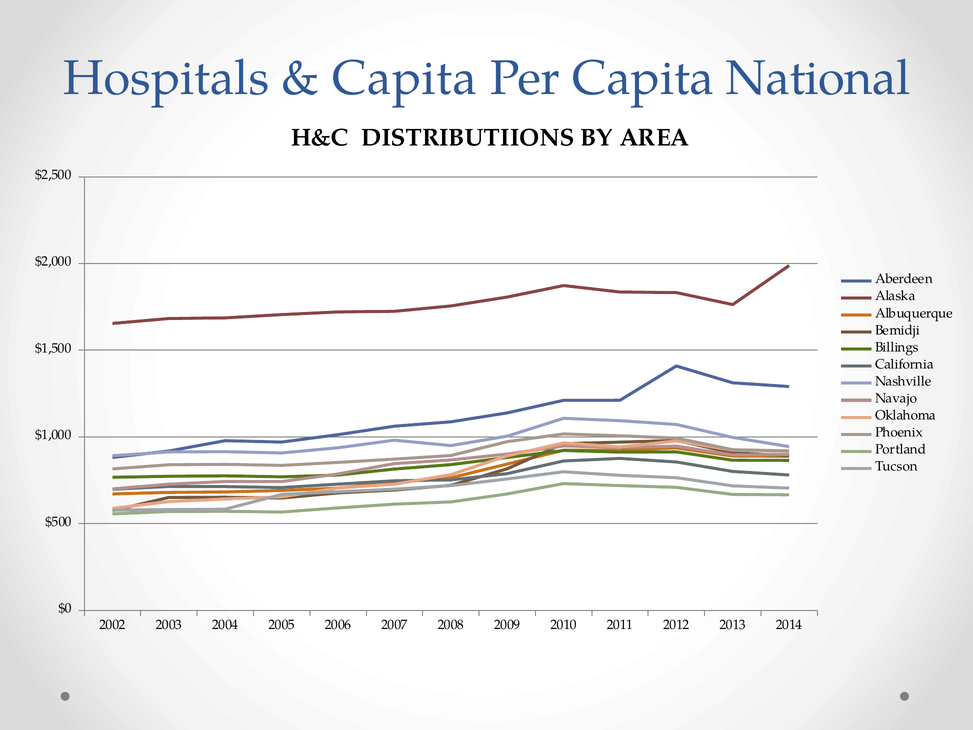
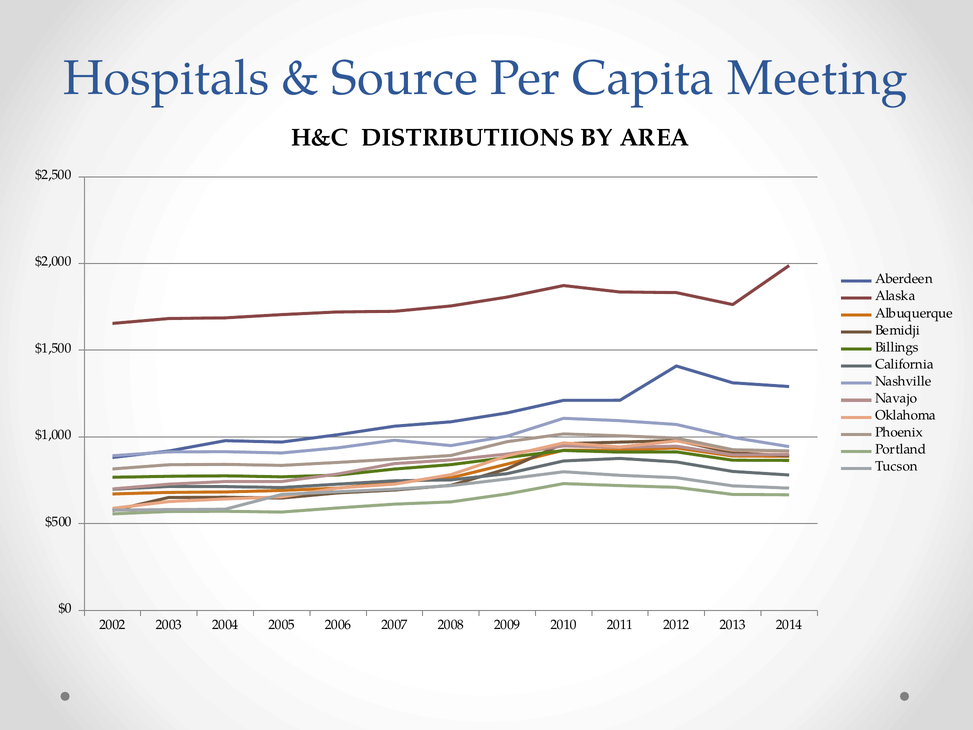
Capita at (405, 78): Capita -> Source
National: National -> Meeting
